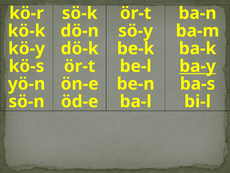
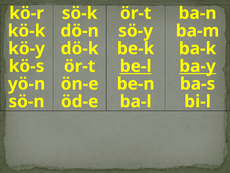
be-l underline: none -> present
